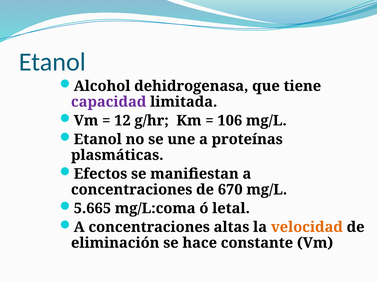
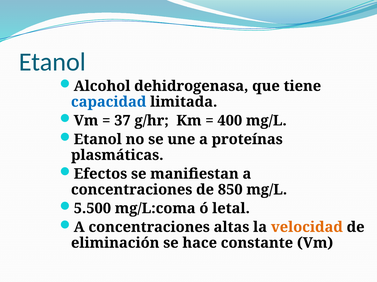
capacidad colour: purple -> blue
12: 12 -> 37
106: 106 -> 400
670: 670 -> 850
5.665: 5.665 -> 5.500
